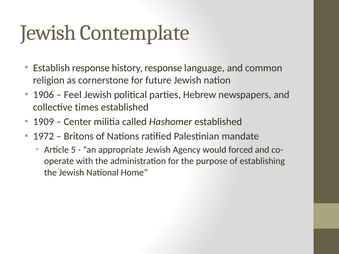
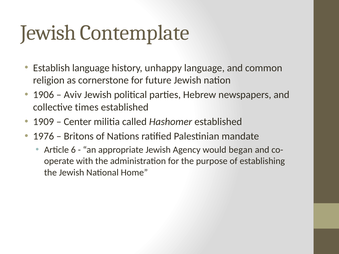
Establish response: response -> language
history response: response -> unhappy
Feel: Feel -> Aviv
1972: 1972 -> 1976
5: 5 -> 6
forced: forced -> began
